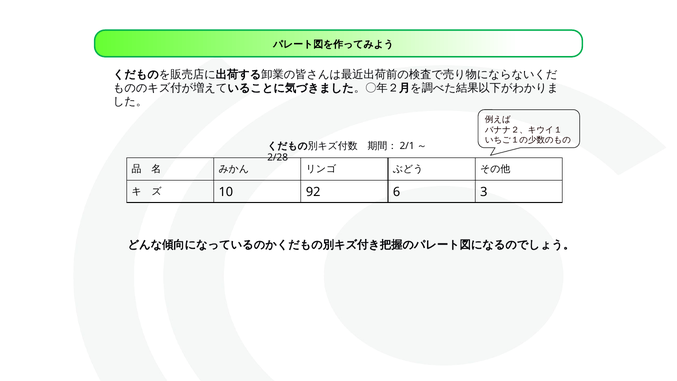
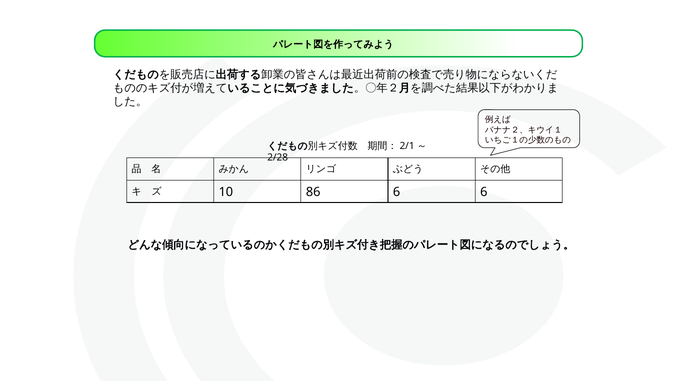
92: 92 -> 86
6 3: 3 -> 6
